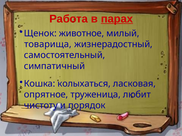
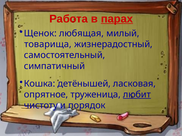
животное: животное -> любящая
колыхаться: колыхаться -> детёнышей
любит underline: none -> present
